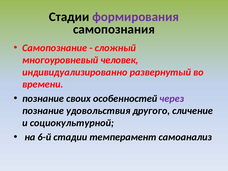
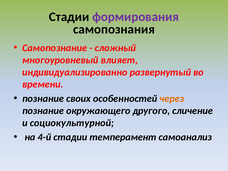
человек: человек -> влияет
через colour: purple -> orange
удовольствия: удовольствия -> окружающего
6-й: 6-й -> 4-й
